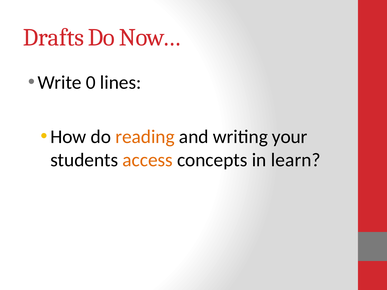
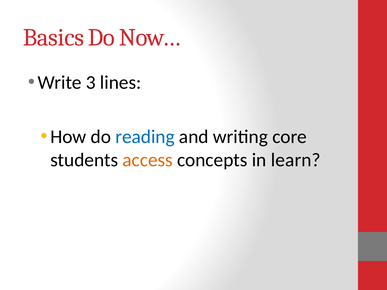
Drafts: Drafts -> Basics
0: 0 -> 3
reading colour: orange -> blue
your: your -> core
